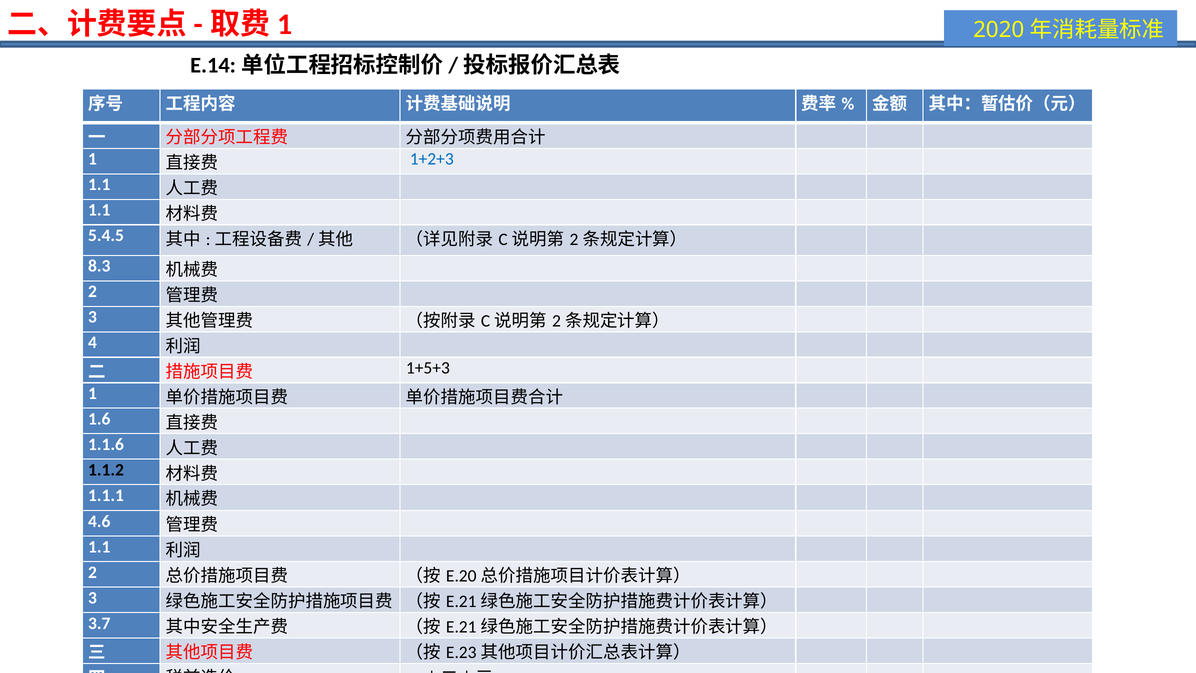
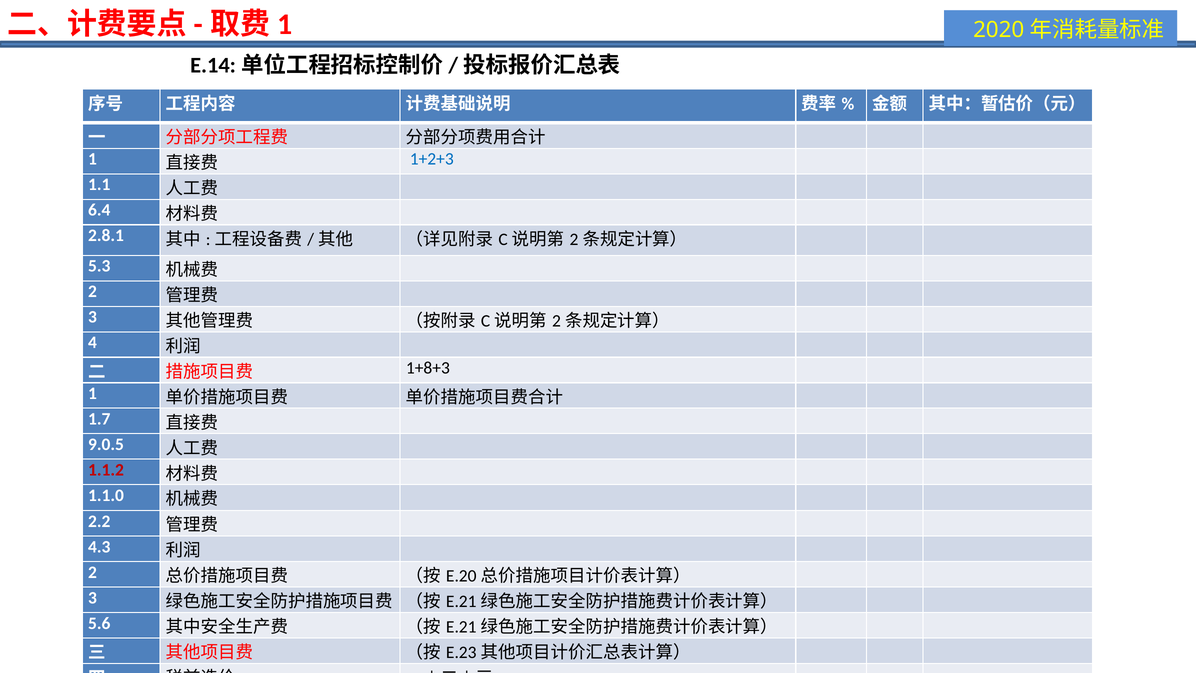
1.1 at (99, 210): 1.1 -> 6.4
5.4.5: 5.4.5 -> 2.8.1
8.3: 8.3 -> 5.3
1+5+3: 1+5+3 -> 1+8+3
1.6: 1.6 -> 1.7
1.1.6: 1.1.6 -> 9.0.5
1.1.2 colour: black -> red
1.1.1: 1.1.1 -> 1.1.0
4.6: 4.6 -> 2.2
1.1 at (99, 547): 1.1 -> 4.3
3.7: 3.7 -> 5.6
